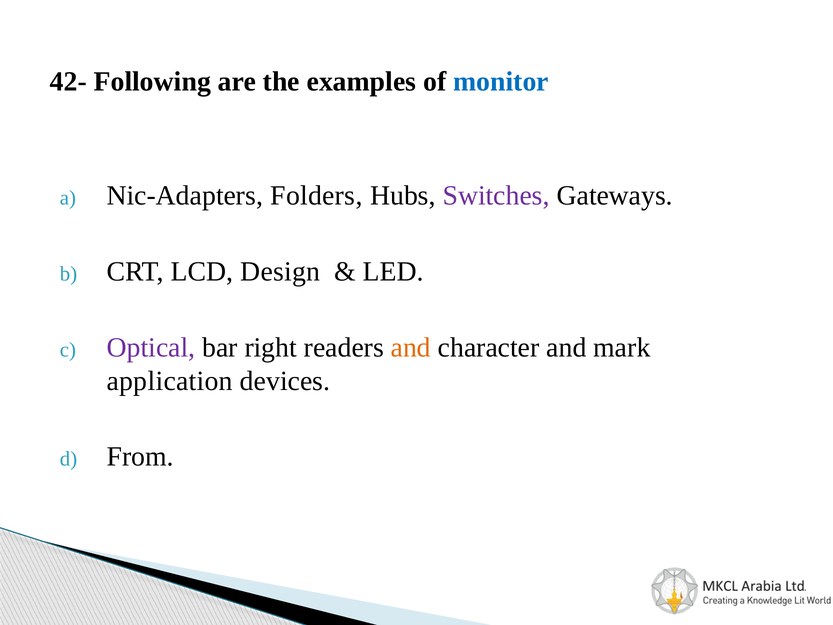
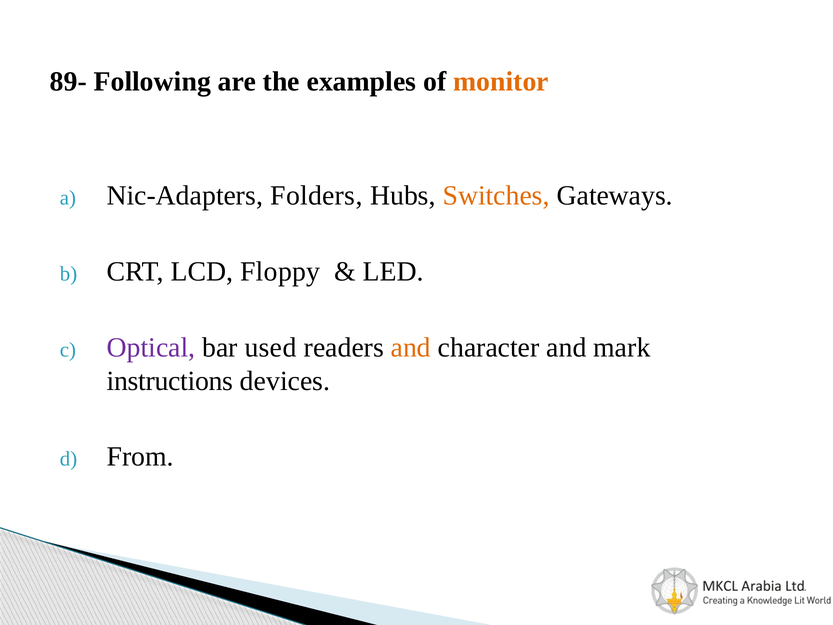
42-: 42- -> 89-
monitor colour: blue -> orange
Switches colour: purple -> orange
Design: Design -> Floppy
right: right -> used
application: application -> instructions
